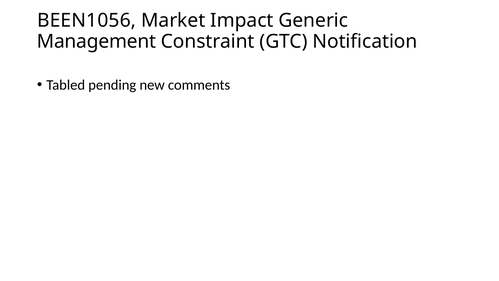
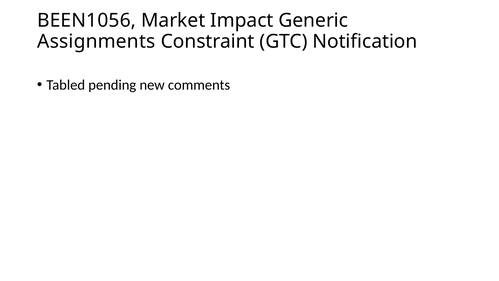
Management: Management -> Assignments
